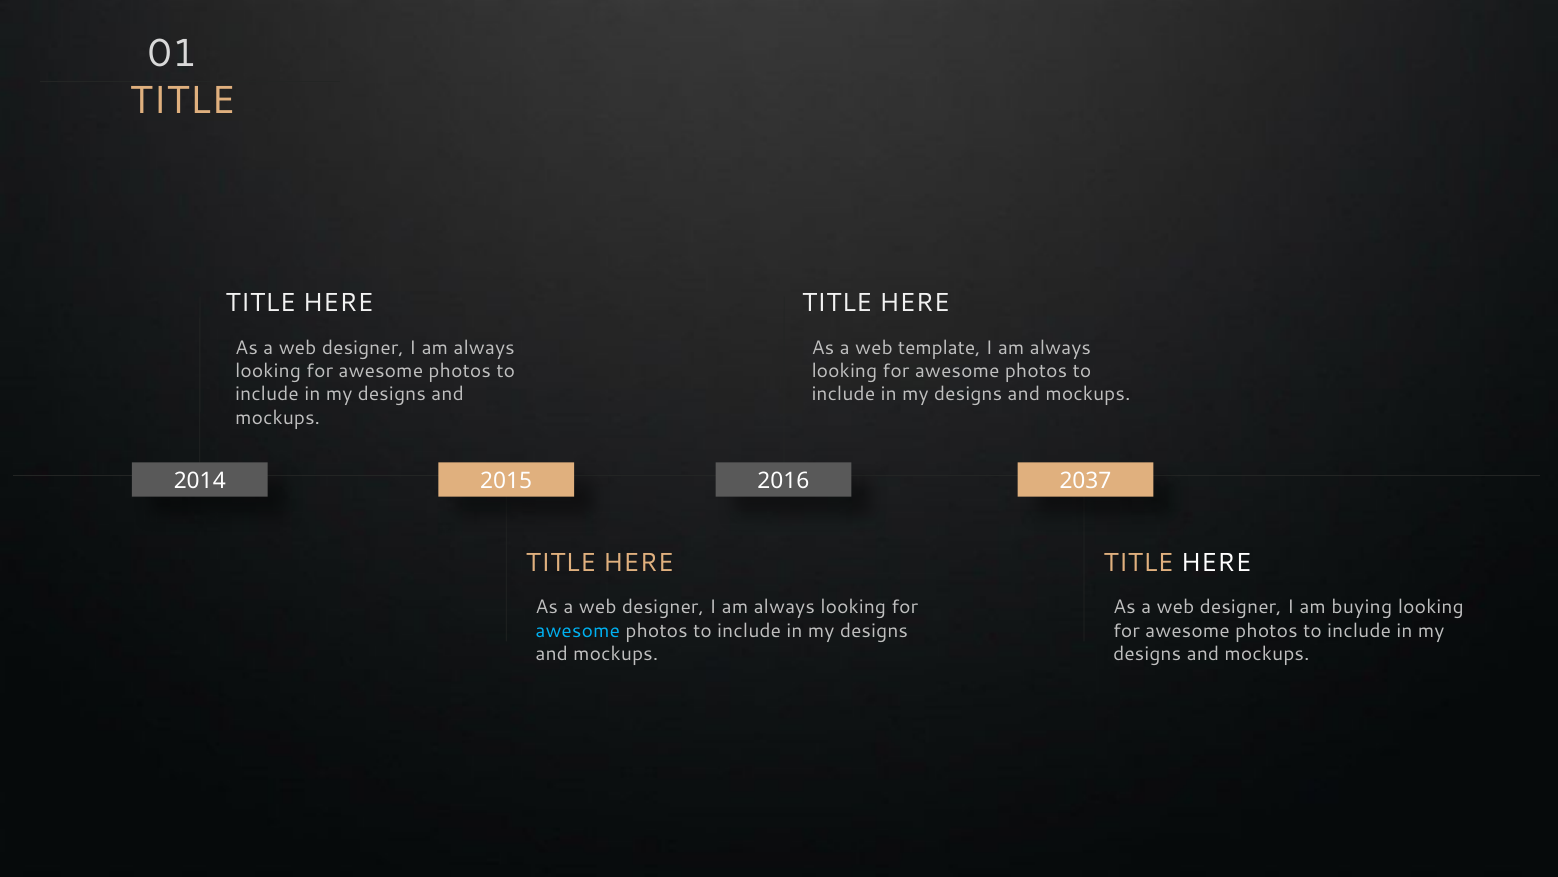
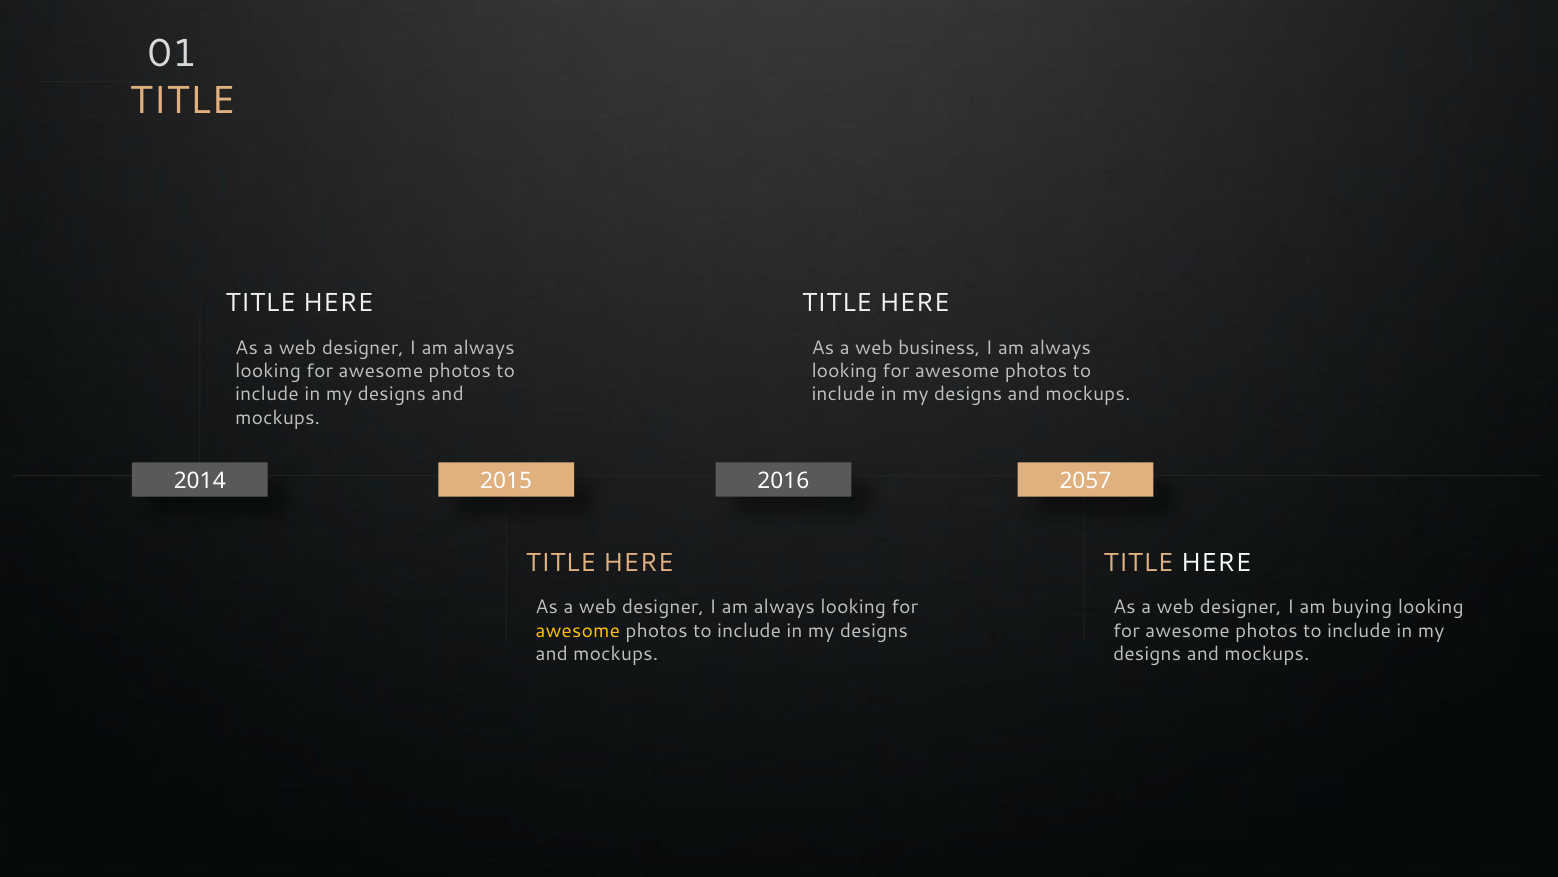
template: template -> business
2037: 2037 -> 2057
awesome at (578, 630) colour: light blue -> yellow
